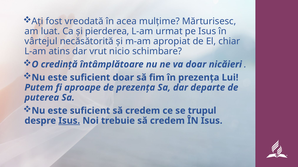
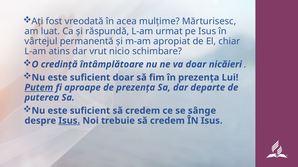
pierderea: pierderea -> răspundă
necăsătorită: necăsătorită -> permanentă
Putem underline: none -> present
trupul: trupul -> sânge
